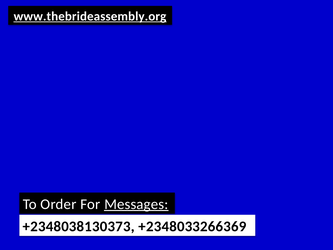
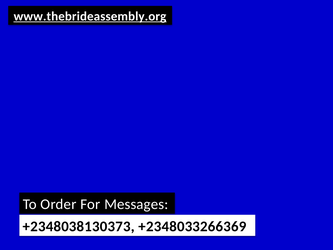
Messages underline: present -> none
